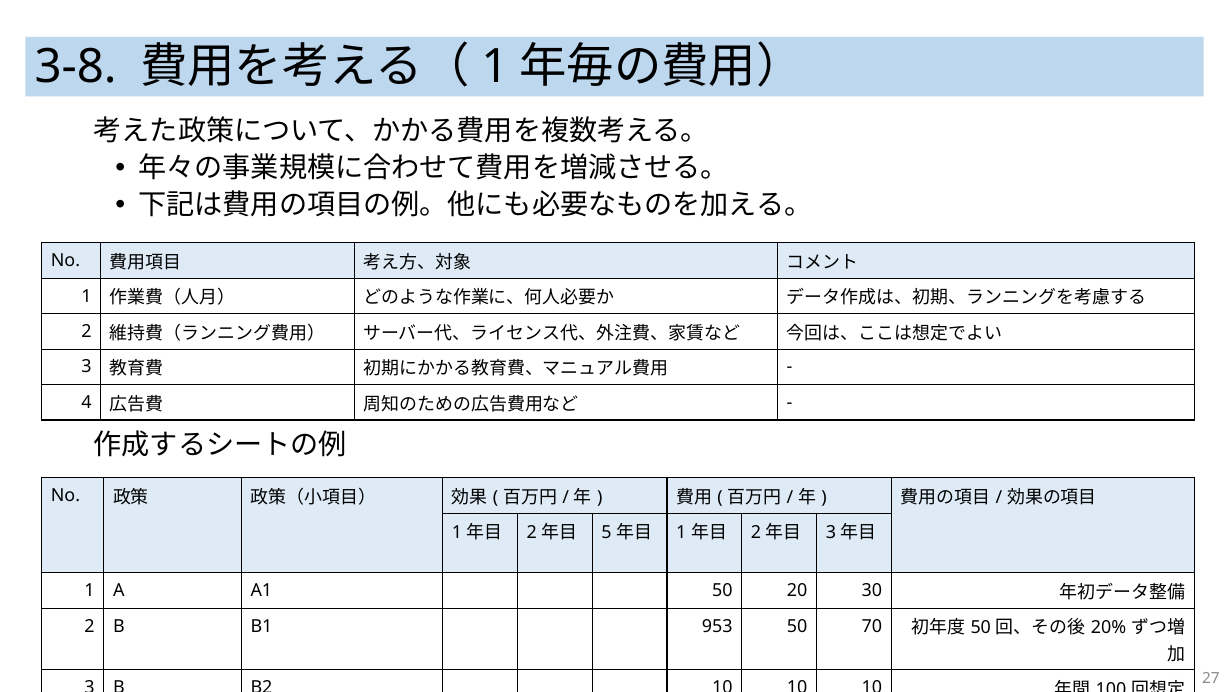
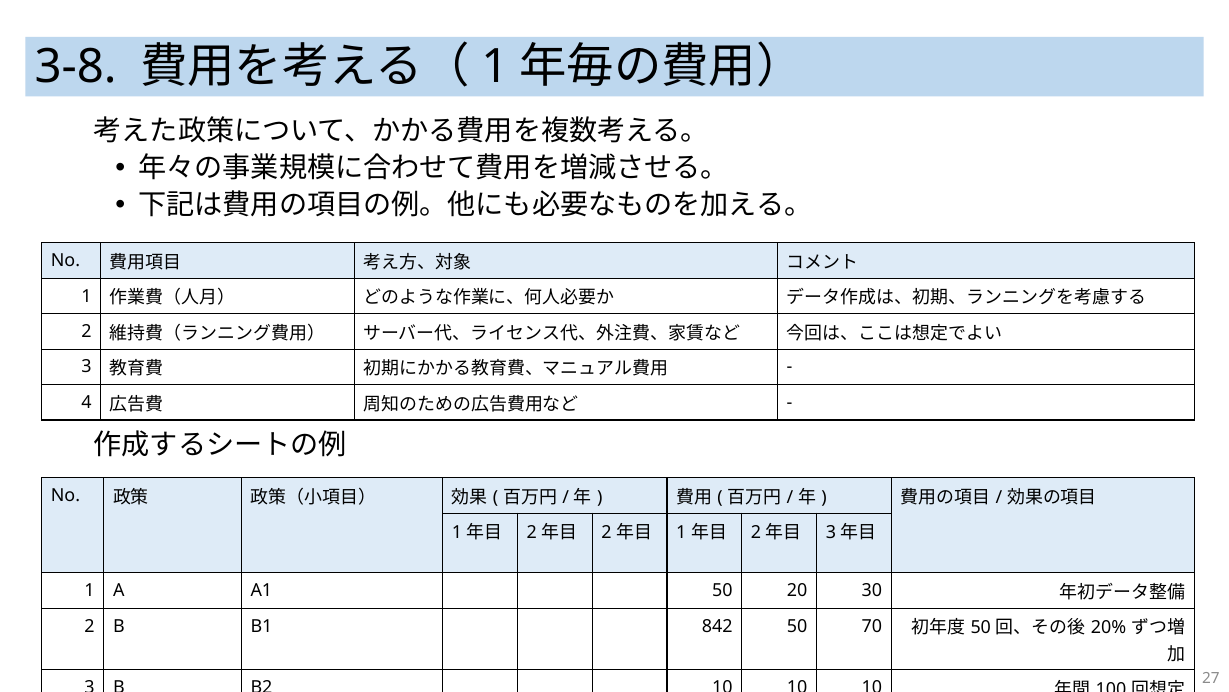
5 at (607, 532): 5 -> 2
953: 953 -> 842
